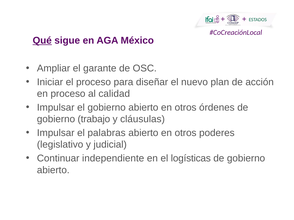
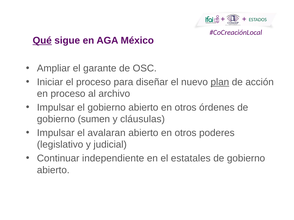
plan underline: none -> present
calidad: calidad -> archivo
trabajo: trabajo -> sumen
palabras: palabras -> avalaran
logísticas: logísticas -> estatales
